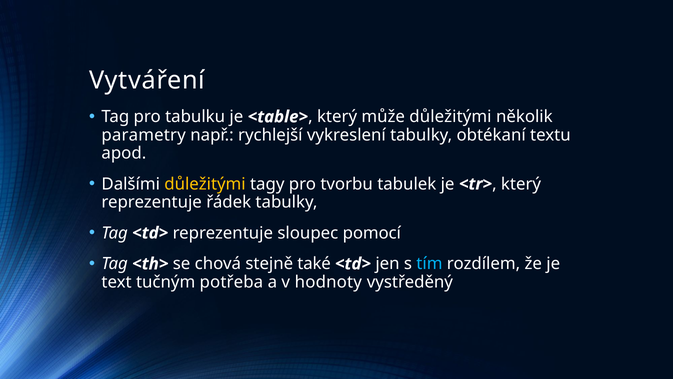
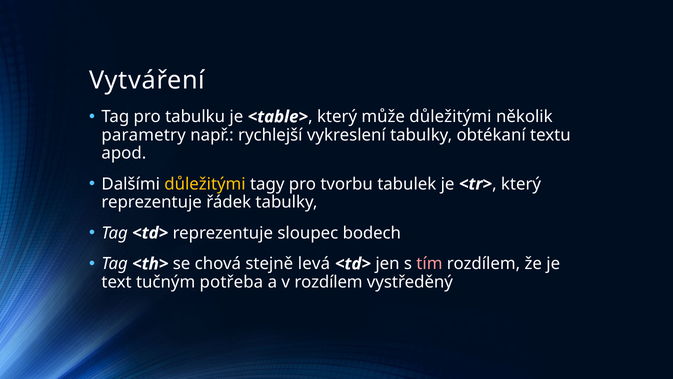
pomocí: pomocí -> bodech
také: také -> levá
tím colour: light blue -> pink
v hodnoty: hodnoty -> rozdílem
